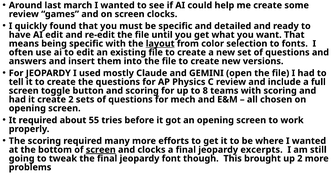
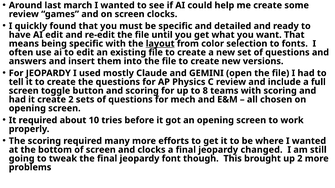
55: 55 -> 10
screen at (101, 150) underline: present -> none
excerpts: excerpts -> changed
